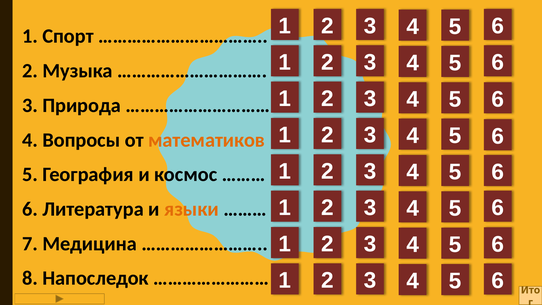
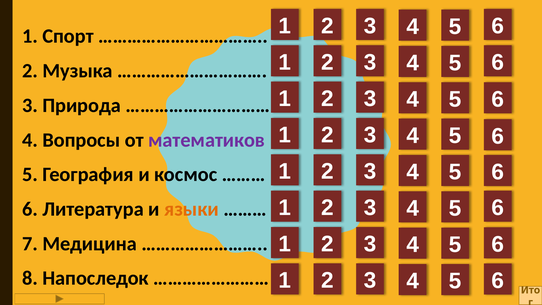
математиков colour: orange -> purple
